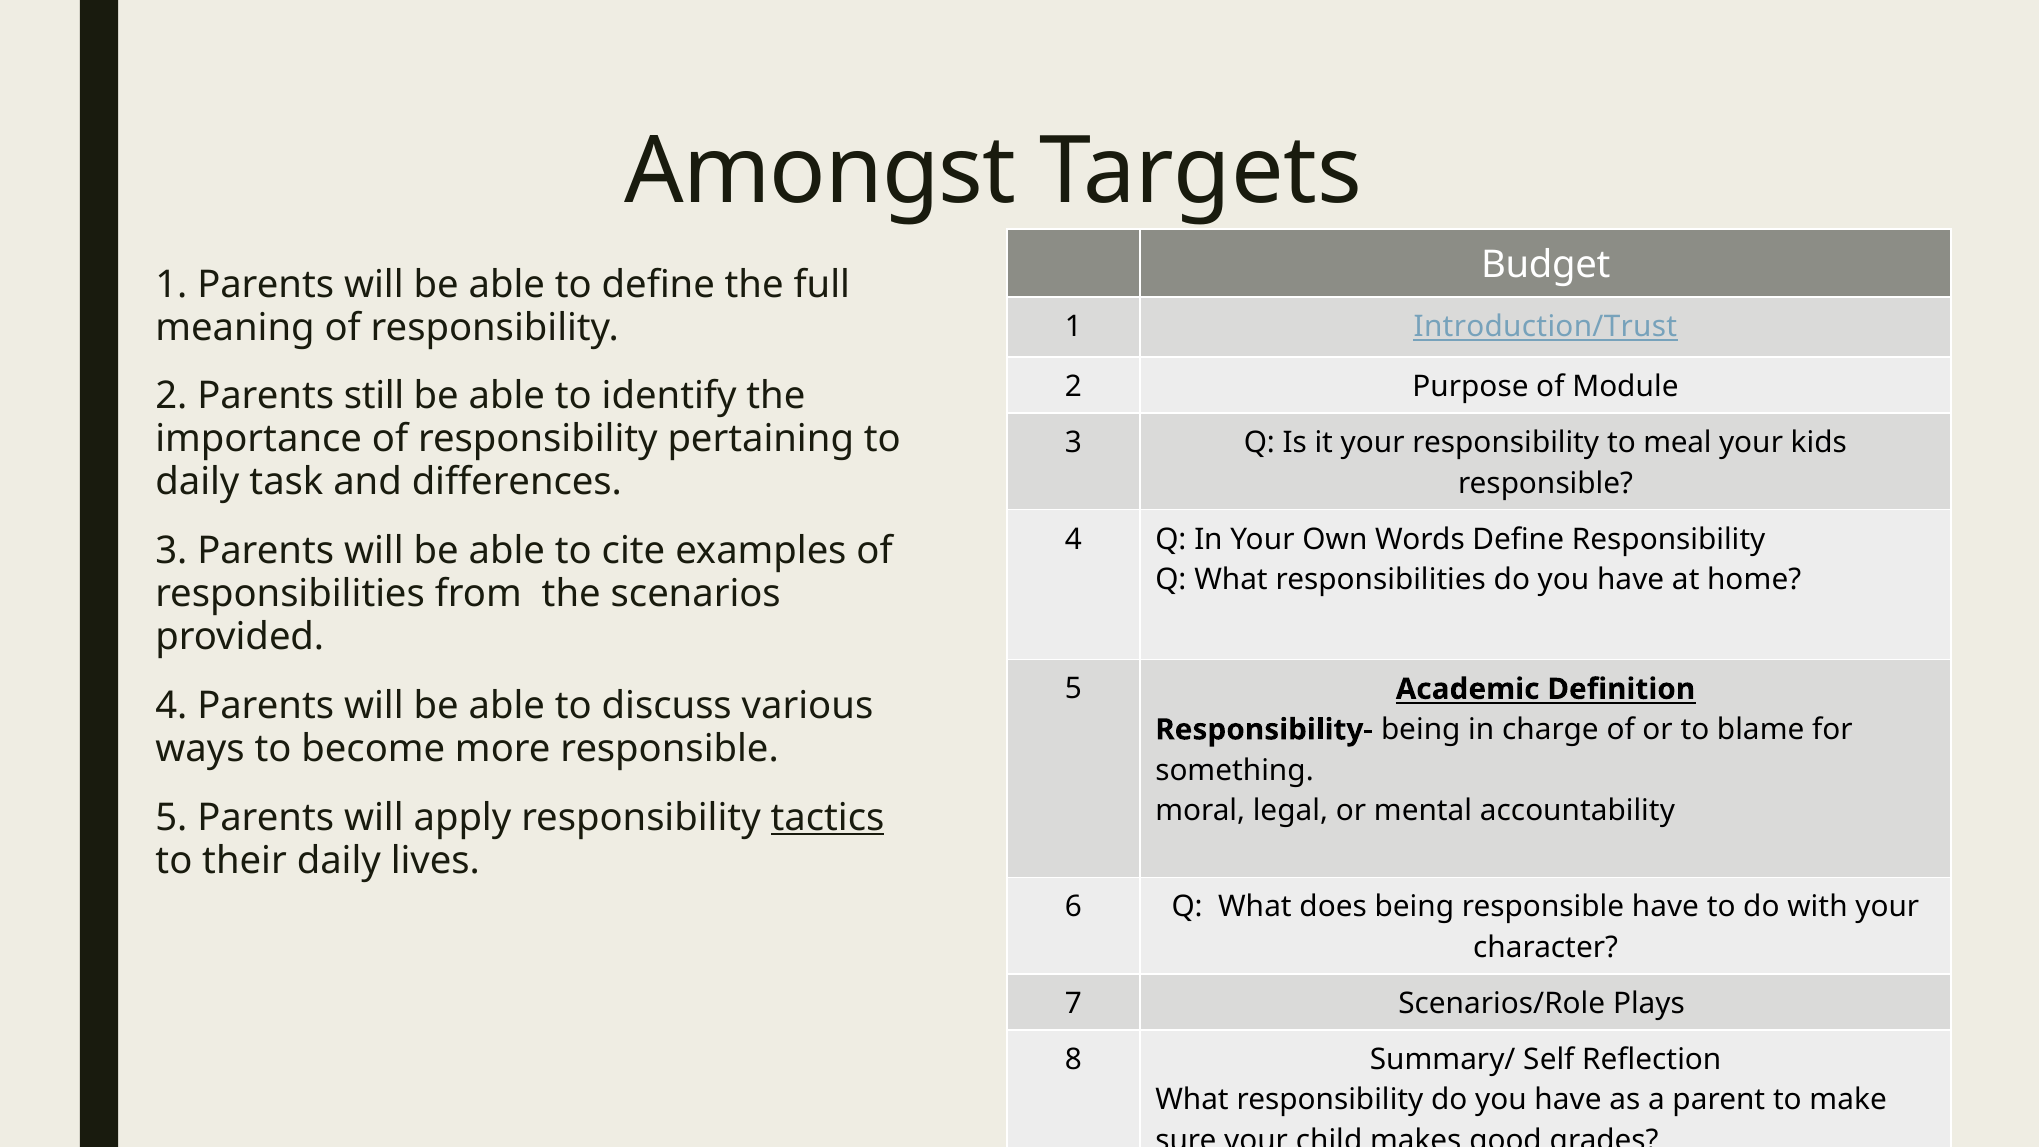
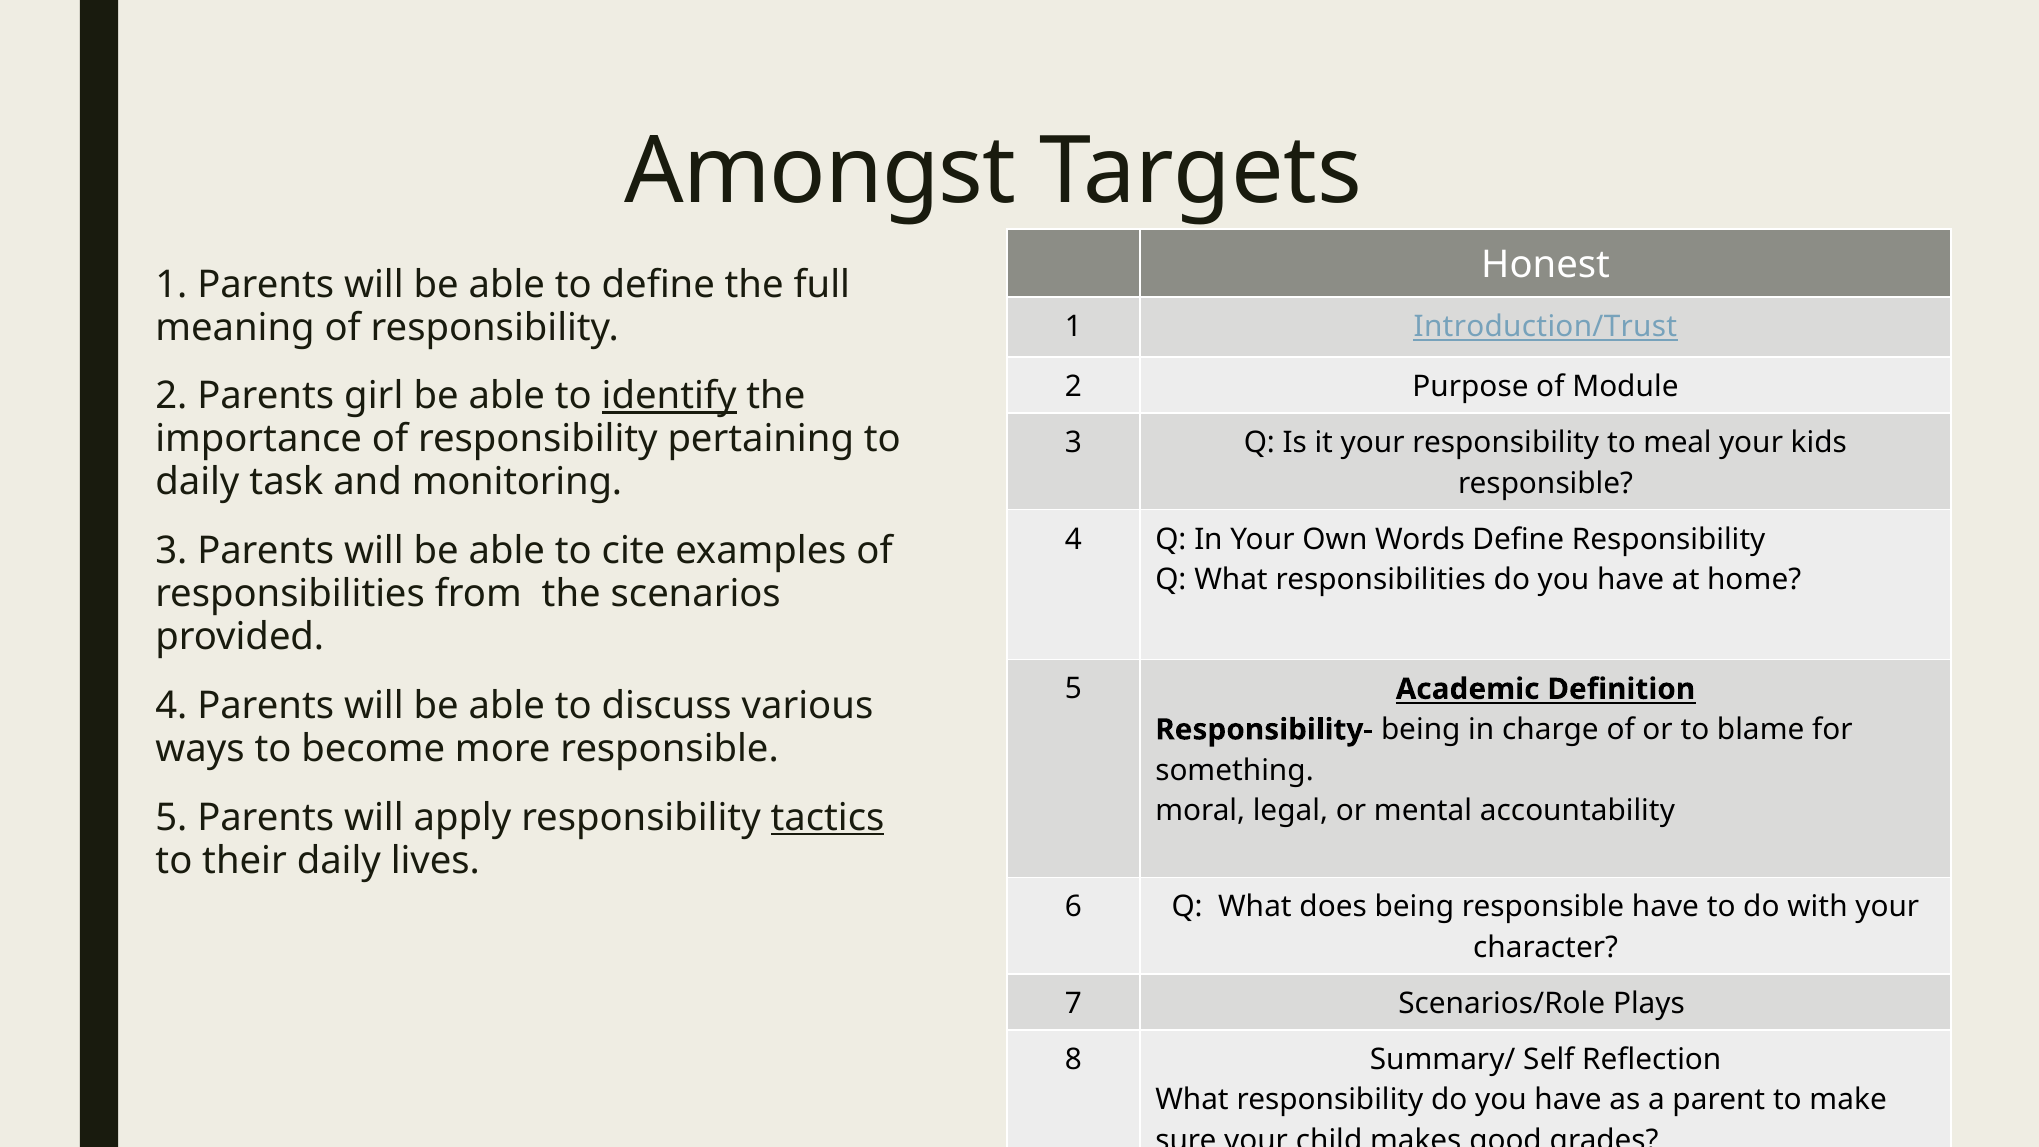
Budget: Budget -> Honest
still: still -> girl
identify underline: none -> present
differences: differences -> monitoring
